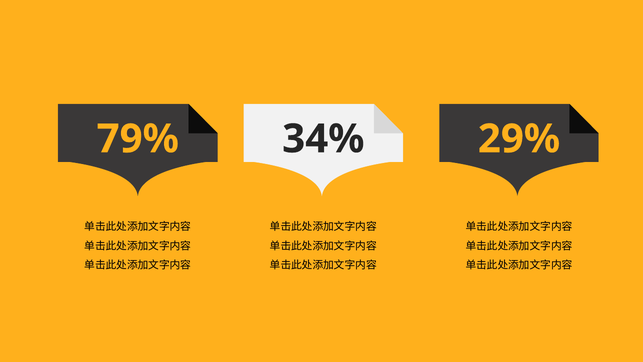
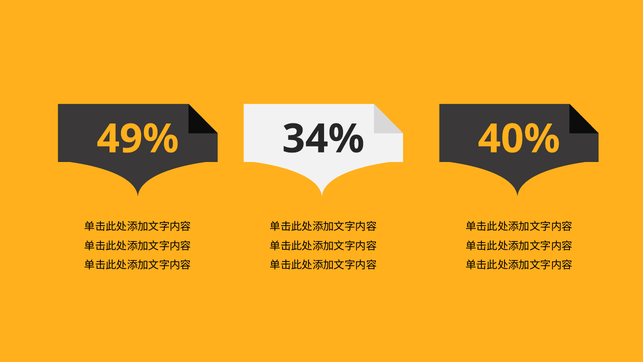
79%: 79% -> 49%
29%: 29% -> 40%
